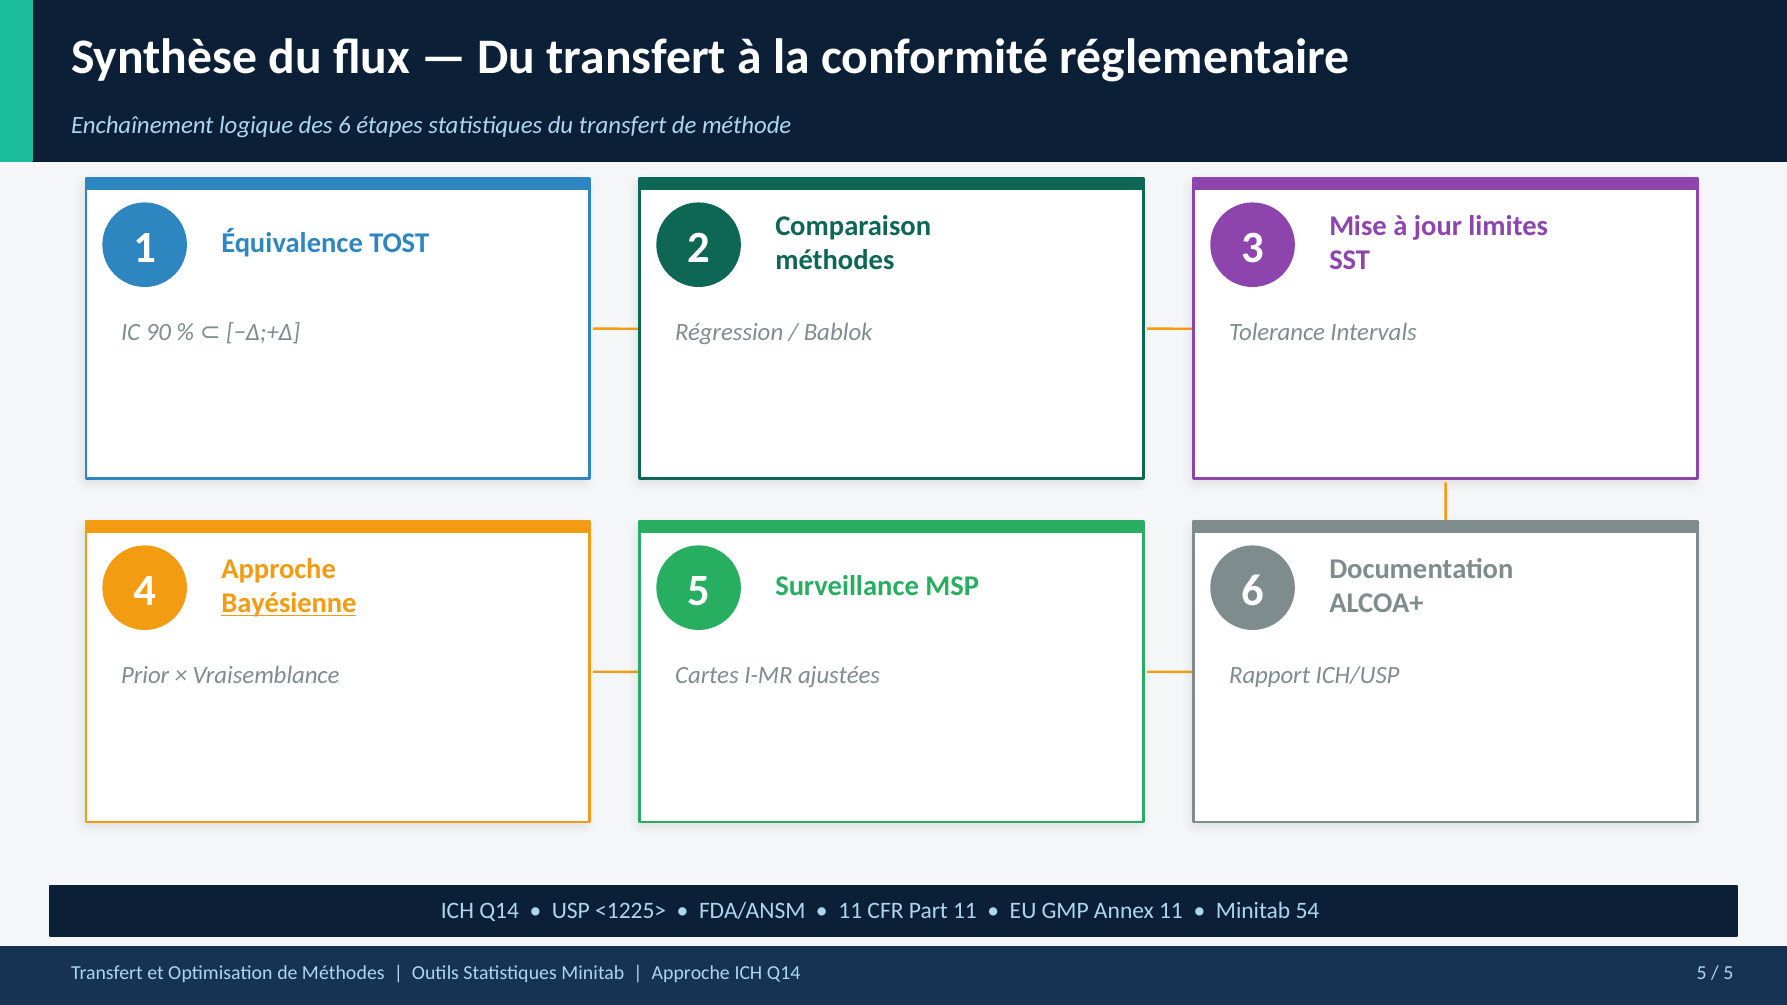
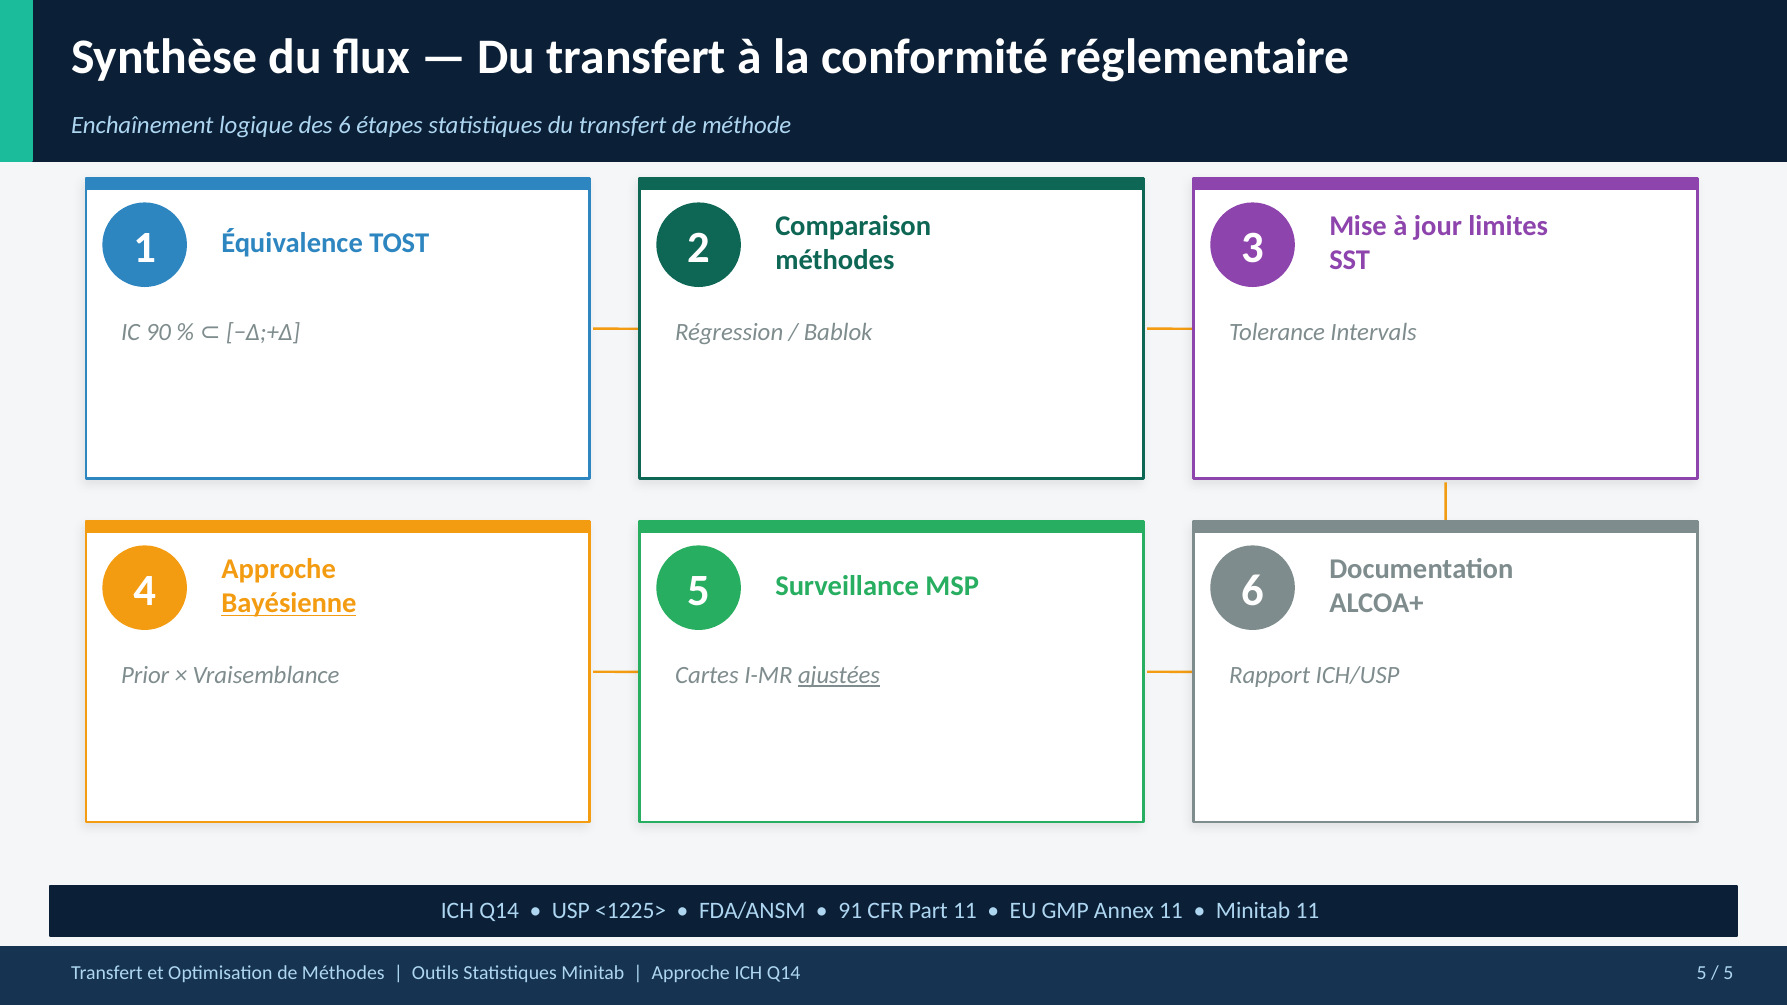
ajustées underline: none -> present
11 at (850, 911): 11 -> 91
Minitab 54: 54 -> 11
